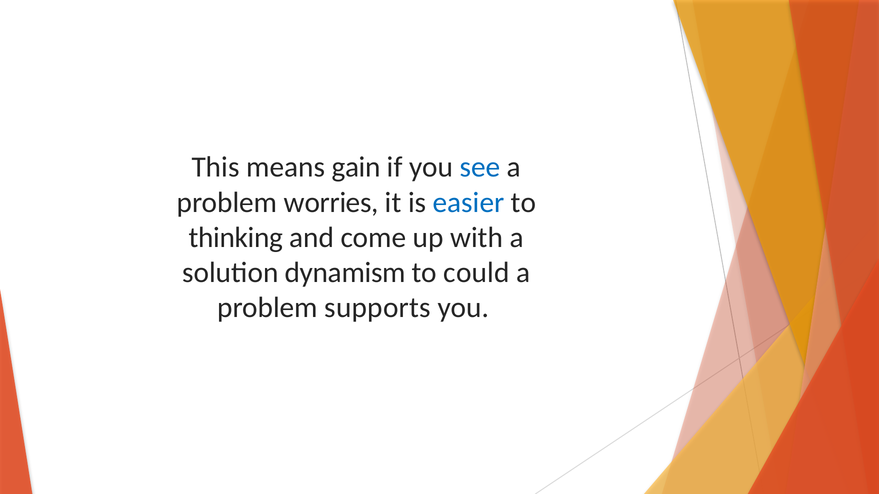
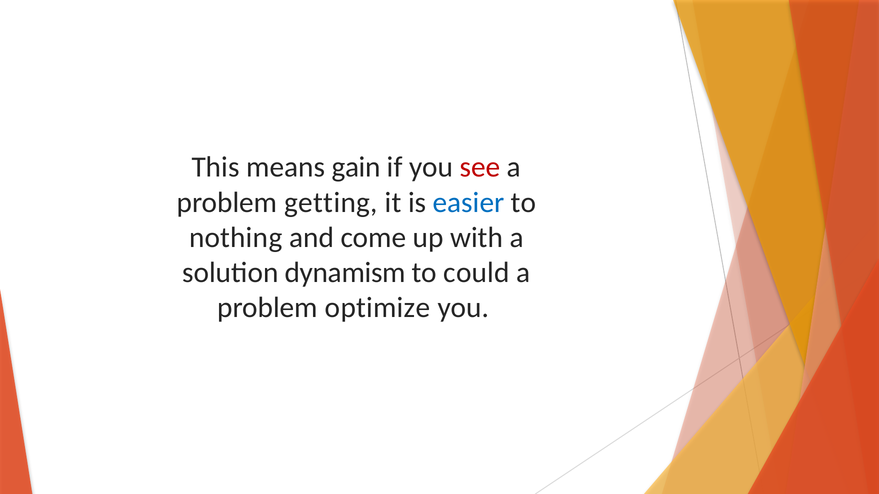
see colour: blue -> red
worries: worries -> getting
thinking: thinking -> nothing
supports: supports -> optimize
